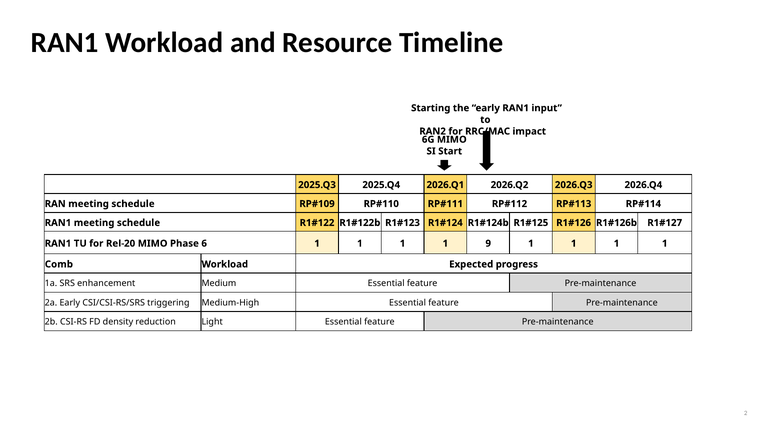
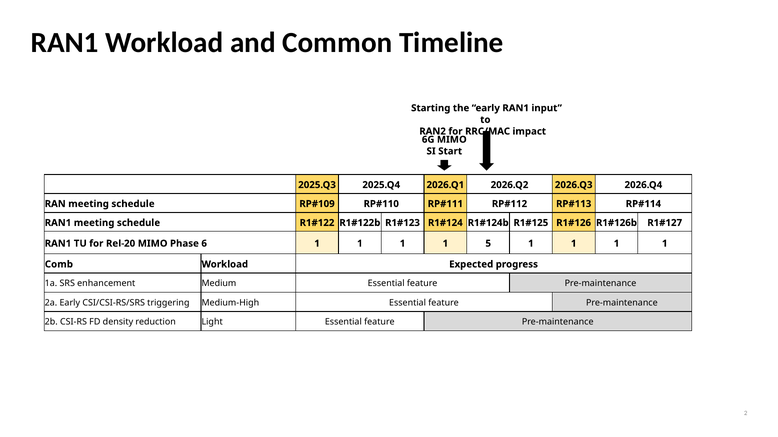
Resource: Resource -> Common
9: 9 -> 5
